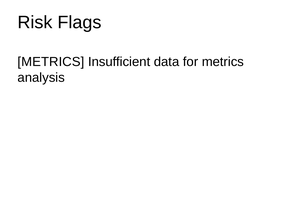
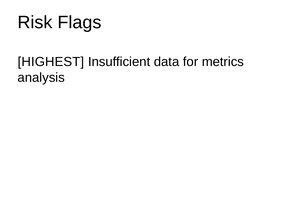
METRICS at (51, 62): METRICS -> HIGHEST
